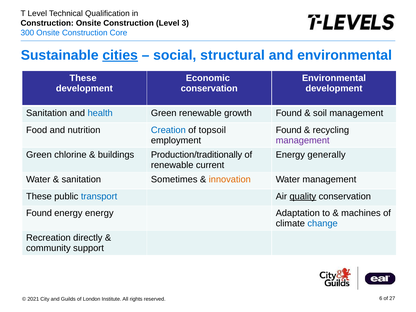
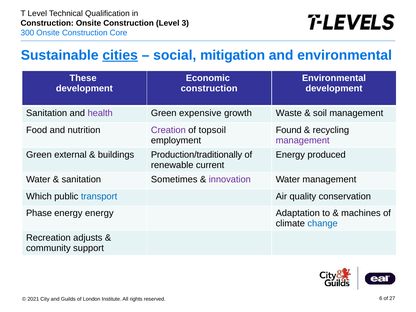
structural: structural -> mitigation
conservation at (209, 88): conservation -> construction
health colour: blue -> purple
Green renewable: renewable -> expensive
growth Found: Found -> Waste
Creation colour: blue -> purple
chlorine: chlorine -> external
generally: generally -> produced
innovation colour: orange -> purple
These at (39, 196): These -> Which
quality underline: present -> none
Found at (39, 213): Found -> Phase
directly: directly -> adjusts
